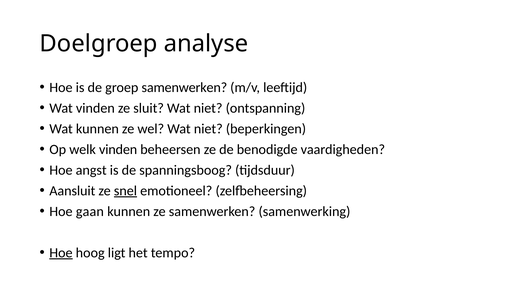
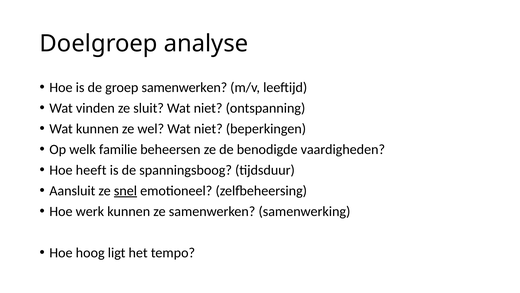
welk vinden: vinden -> familie
angst: angst -> heeft
gaan: gaan -> werk
Hoe at (61, 252) underline: present -> none
